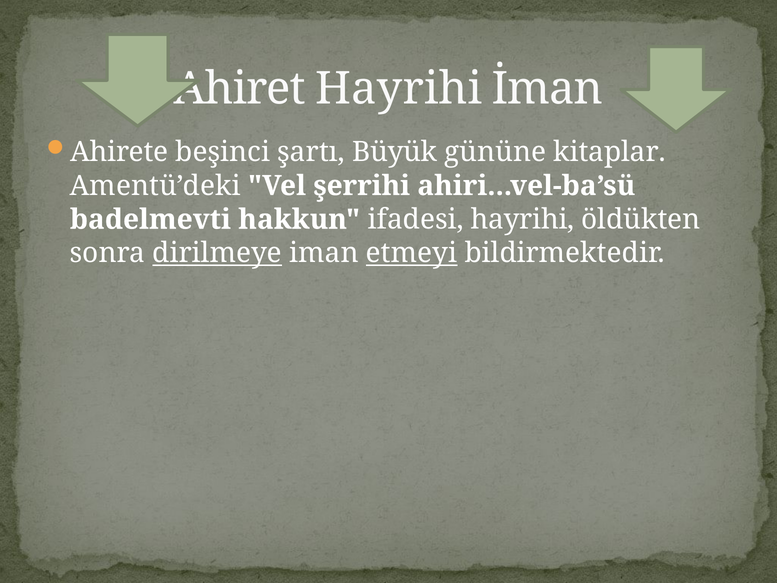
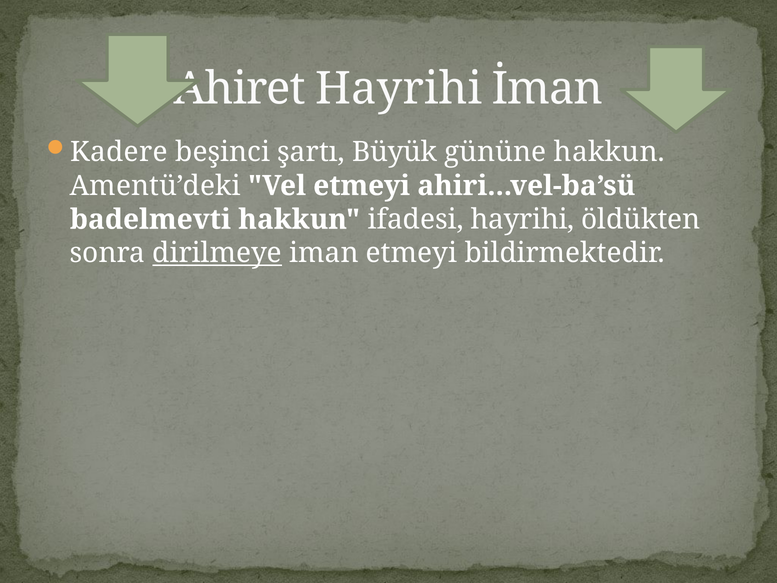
Ahirete: Ahirete -> Kadere
gününe kitaplar: kitaplar -> hakkun
Vel şerrihi: şerrihi -> etmeyi
etmeyi at (412, 253) underline: present -> none
